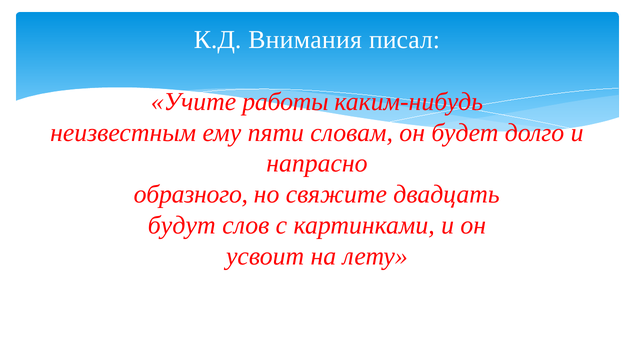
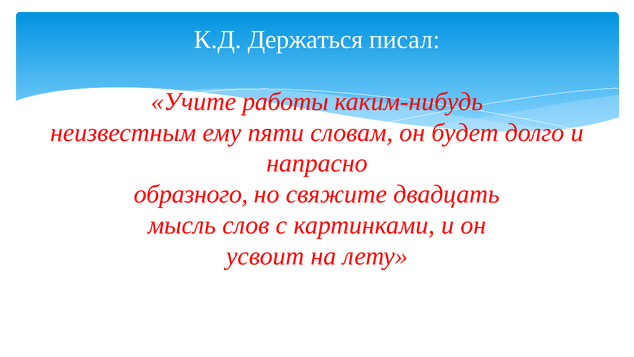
Внимания: Внимания -> Держаться
будут: будут -> мысль
